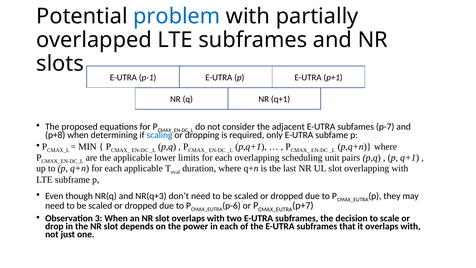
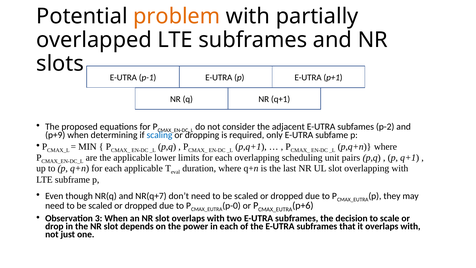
problem colour: blue -> orange
p-7: p-7 -> p-2
p+8: p+8 -> p+9
NR(q+3: NR(q+3 -> NR(q+7
p-6: p-6 -> p-0
p+7: p+7 -> p+6
